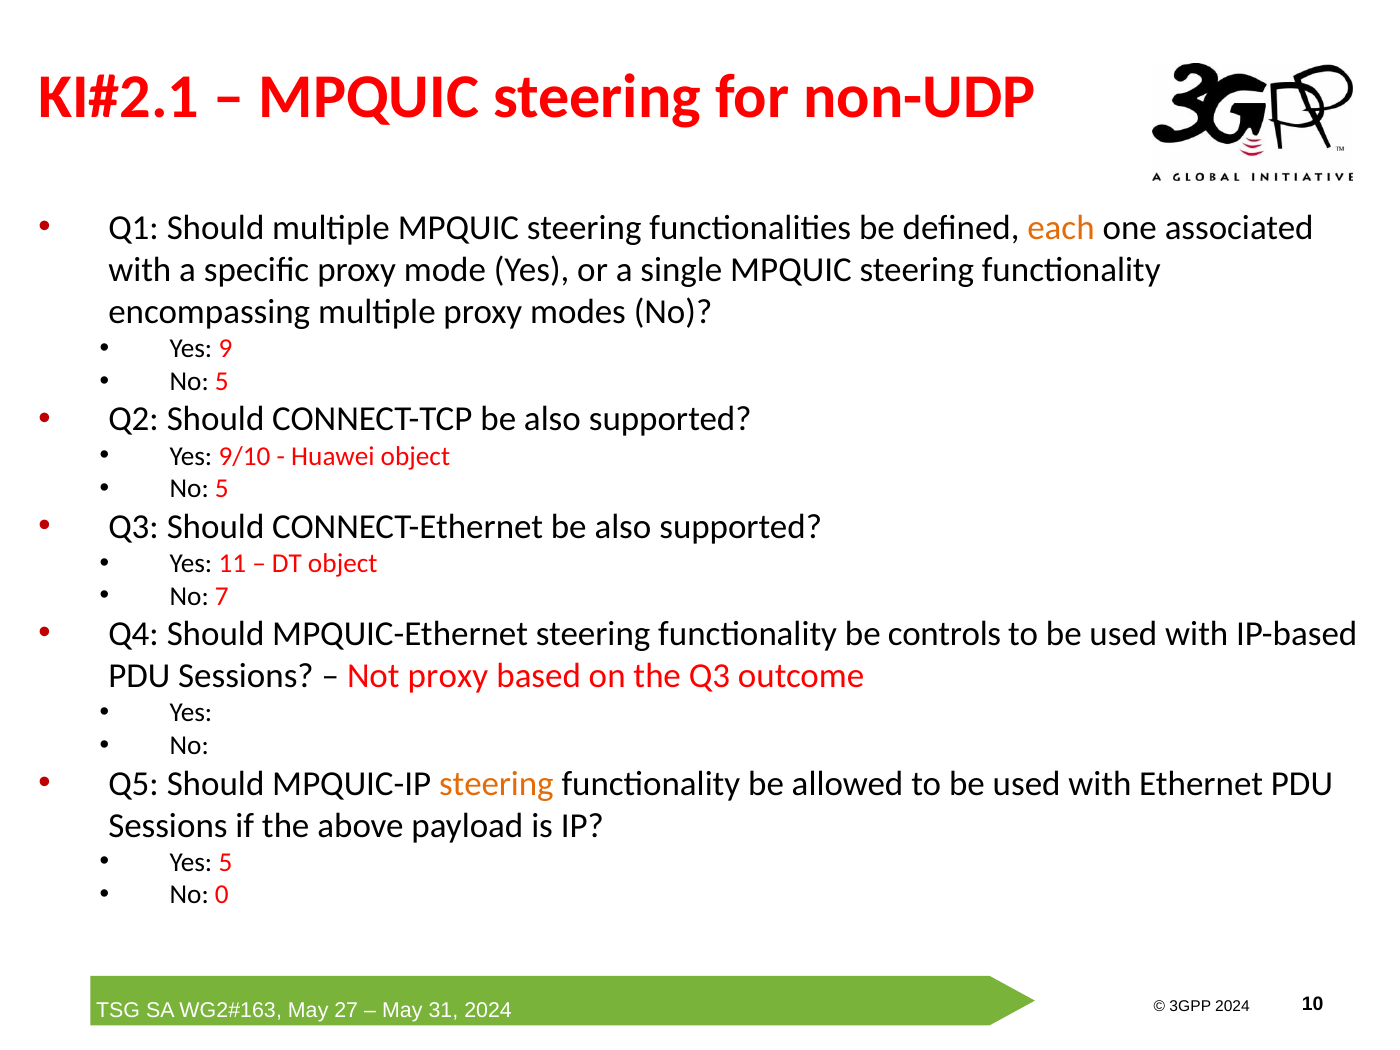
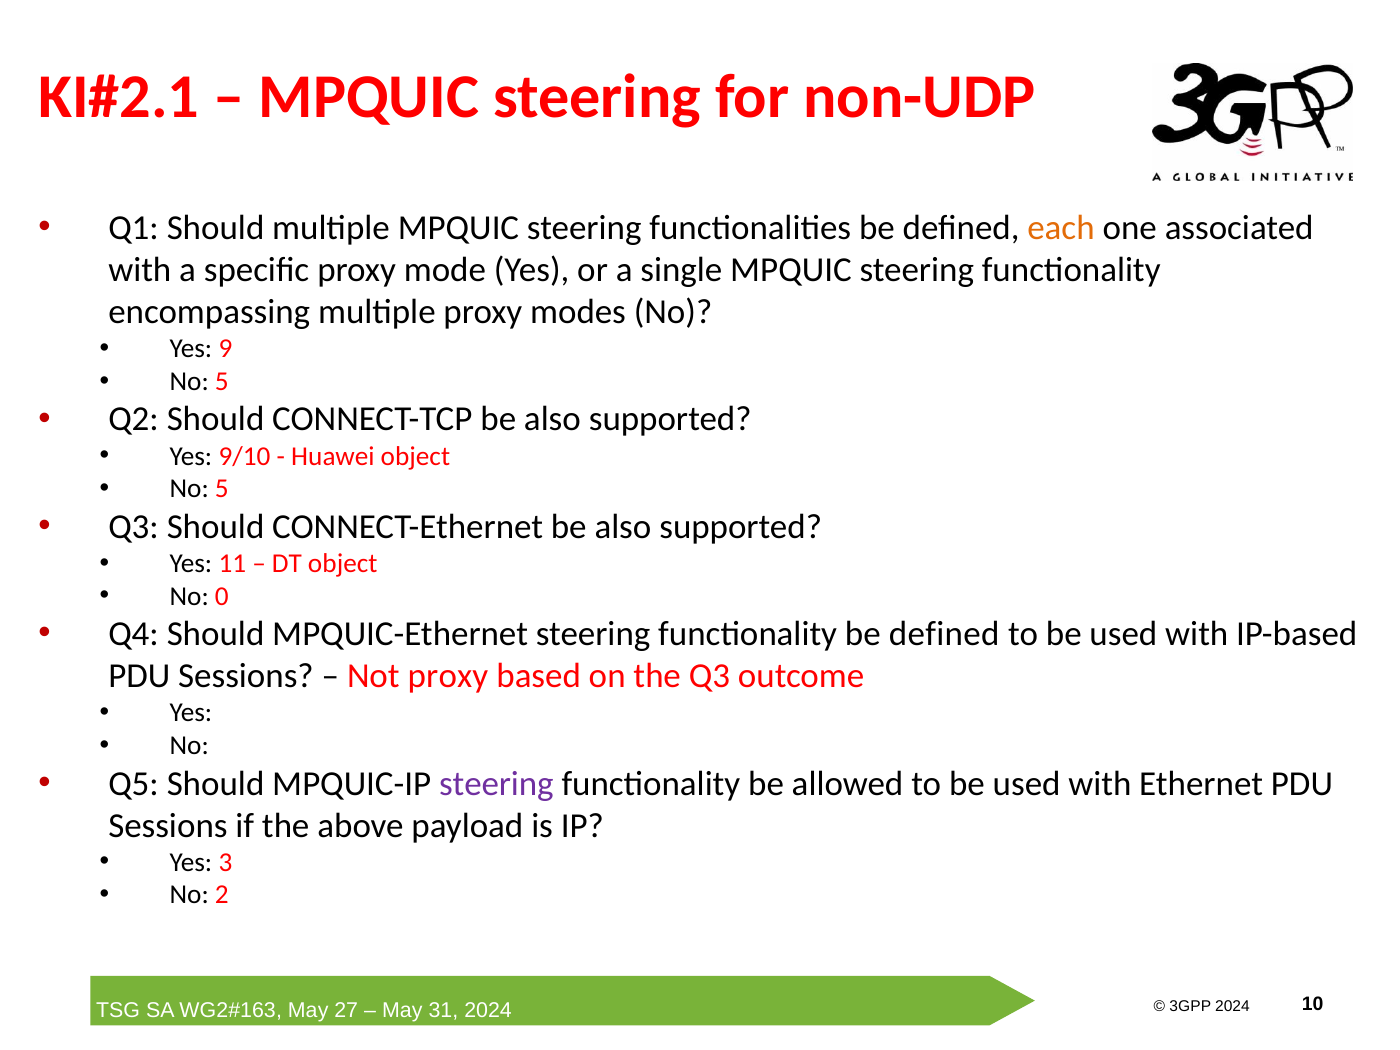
7: 7 -> 0
functionality be controls: controls -> defined
steering at (496, 783) colour: orange -> purple
Yes 5: 5 -> 3
0: 0 -> 2
